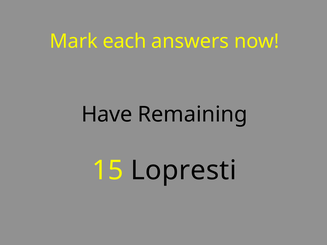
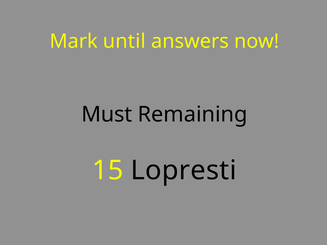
each: each -> until
Have: Have -> Must
